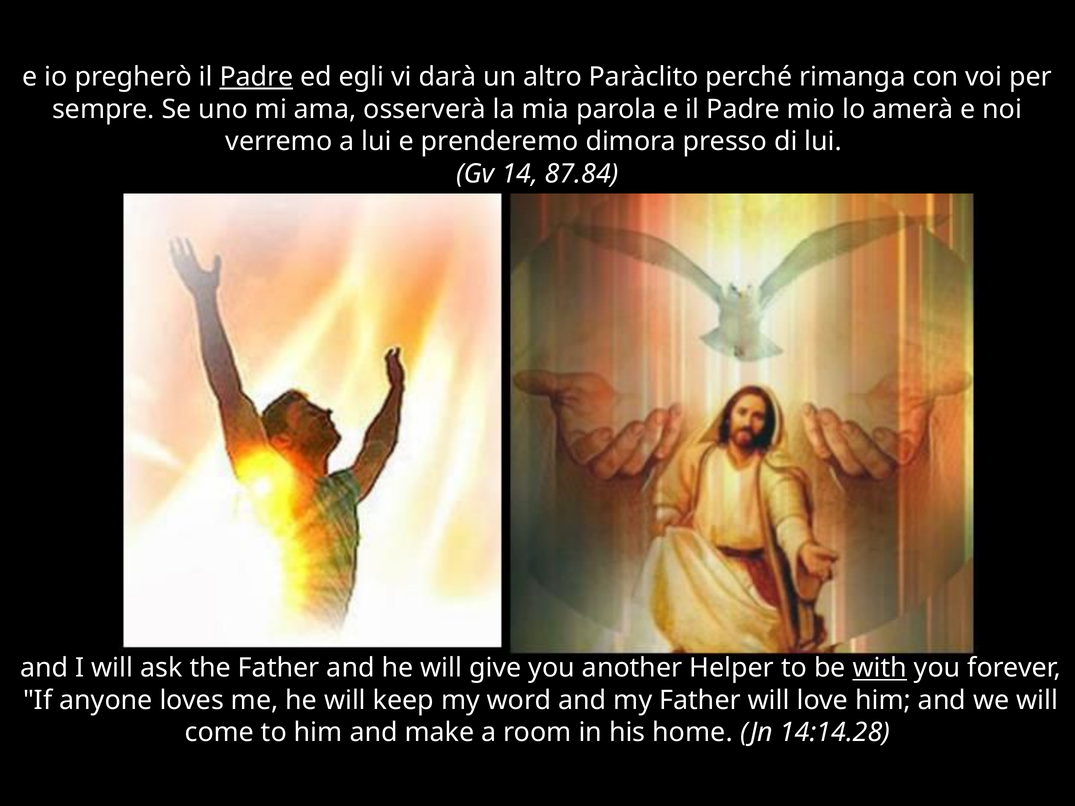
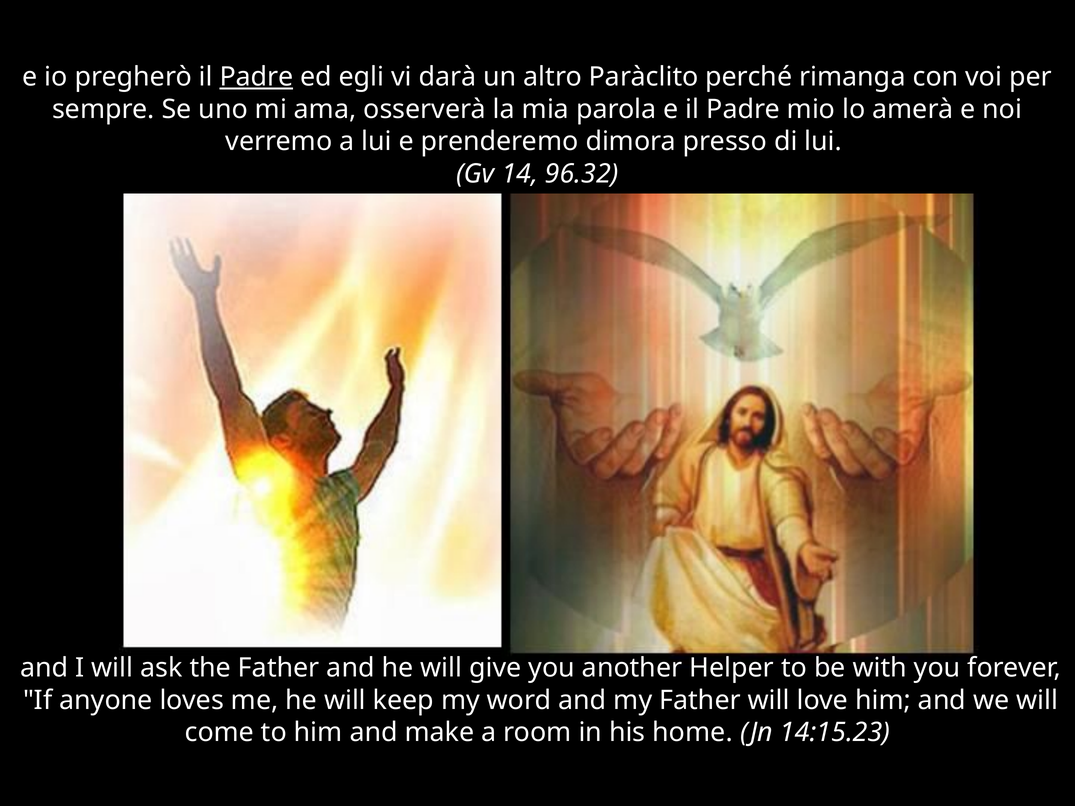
87.84: 87.84 -> 96.32
with underline: present -> none
14:14.28: 14:14.28 -> 14:15.23
